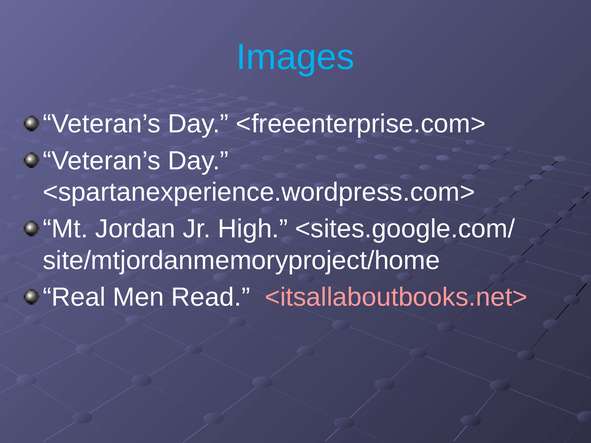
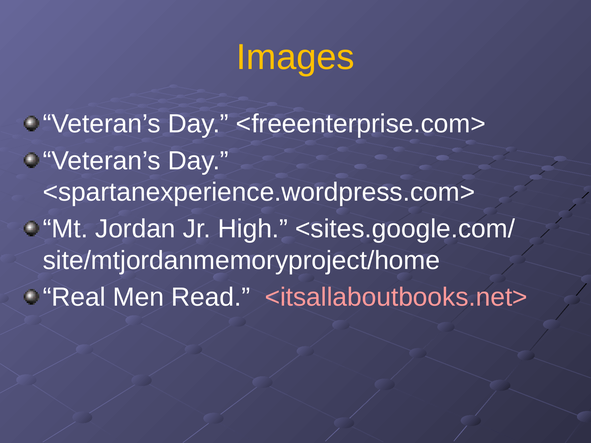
Images colour: light blue -> yellow
